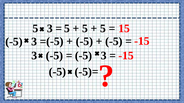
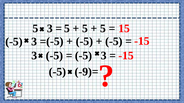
-5)=: -5)= -> -9)=
